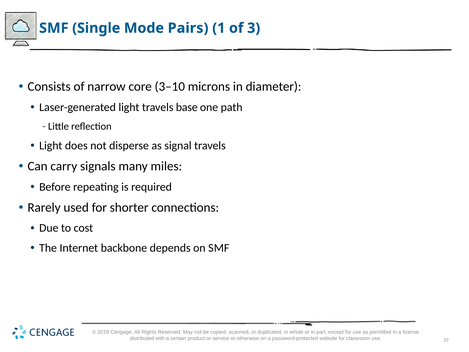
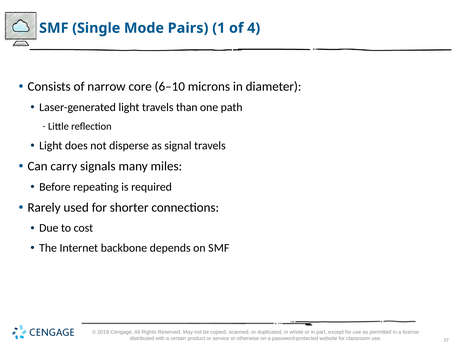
3: 3 -> 4
3–10: 3–10 -> 6–10
base: base -> than
